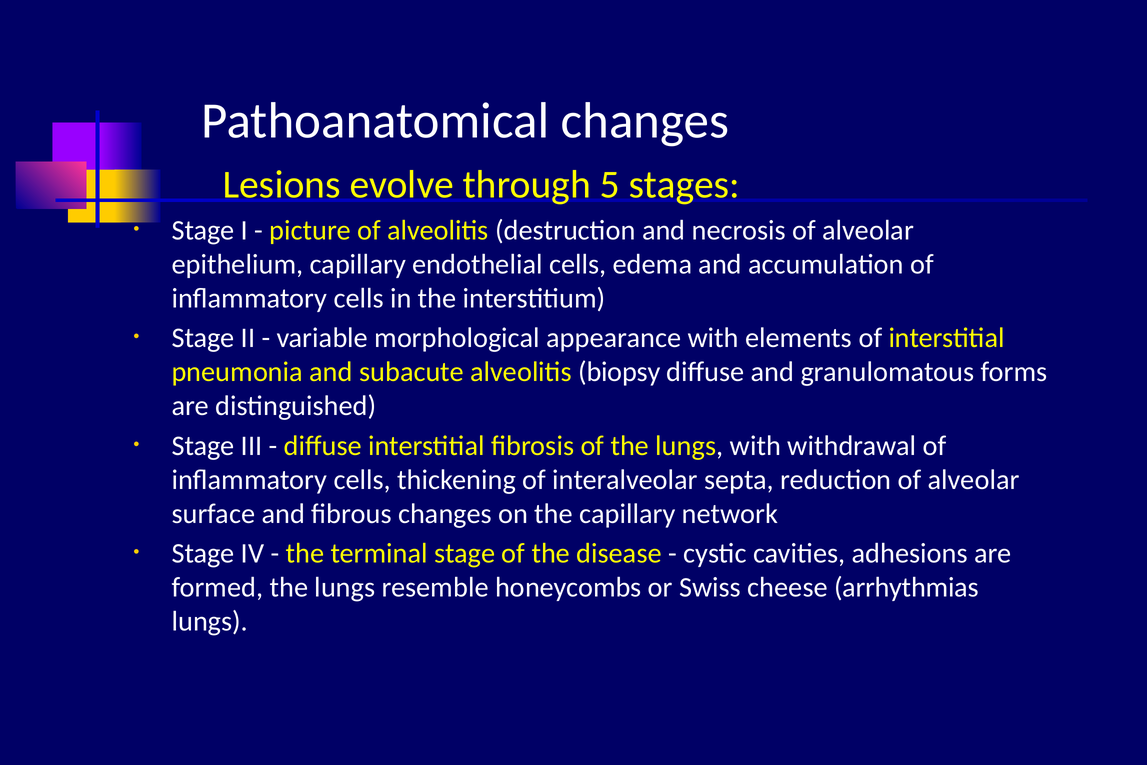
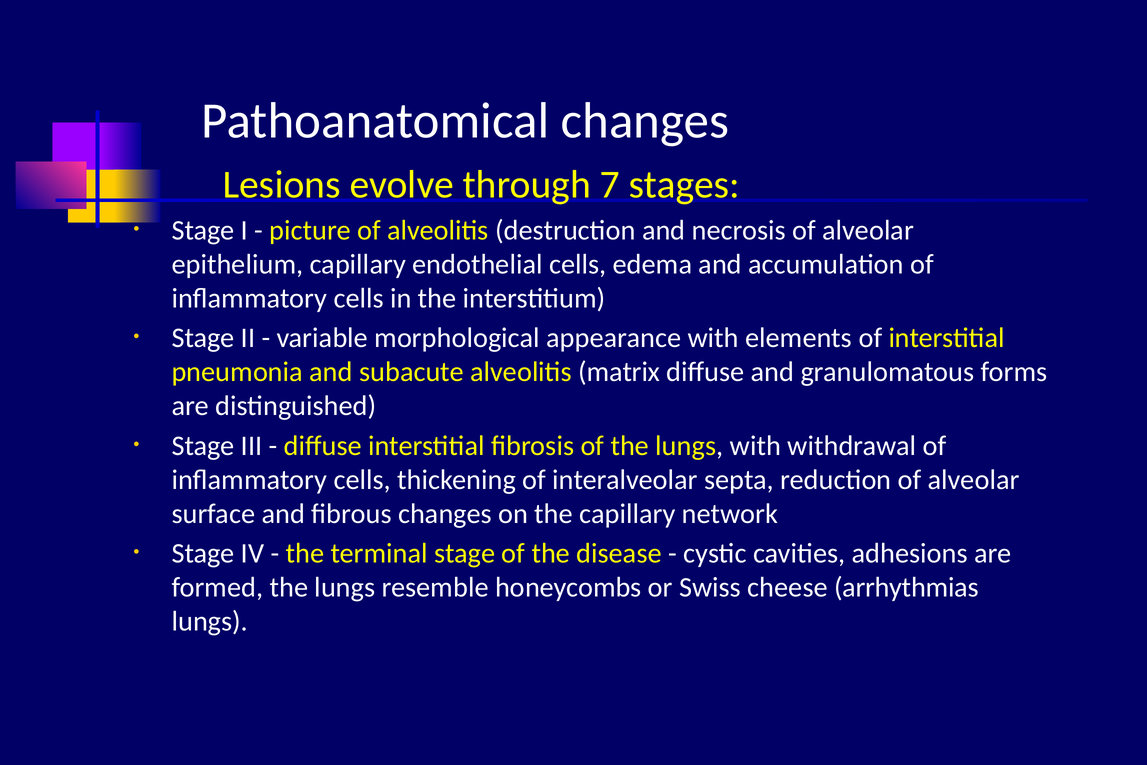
5: 5 -> 7
biopsy: biopsy -> matrix
